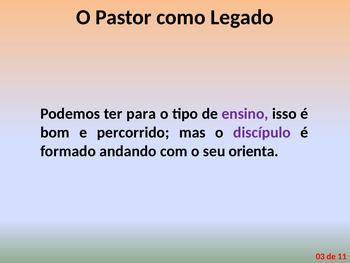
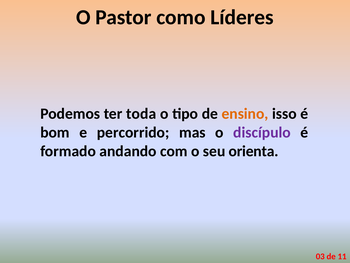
Legado: Legado -> Líderes
para: para -> toda
ensino colour: purple -> orange
